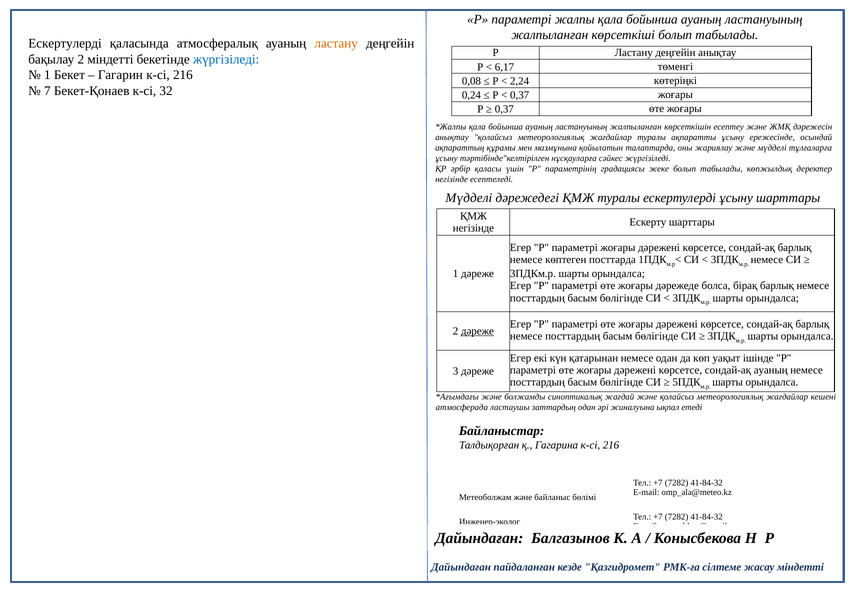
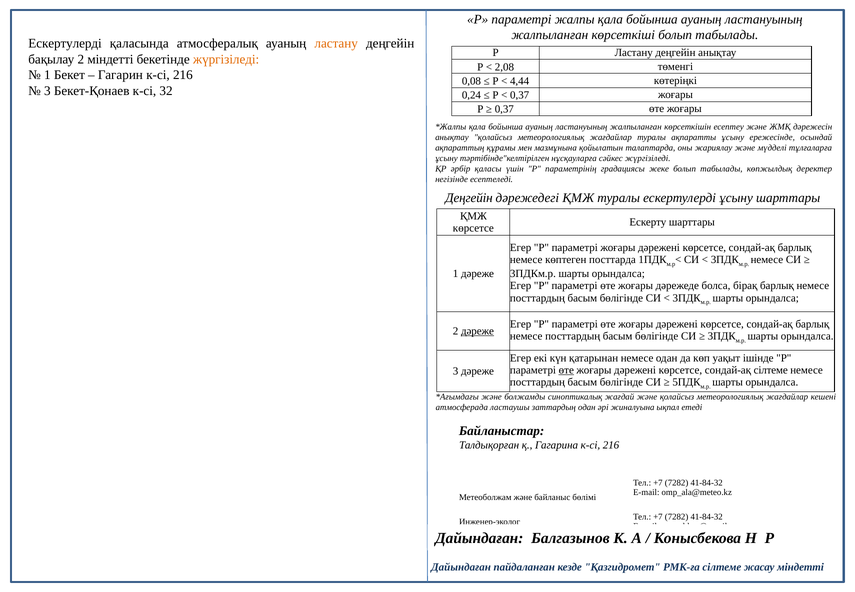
жүргізіледі at (226, 59) colour: blue -> orange
6,17: 6,17 -> 2,08
2,24: 2,24 -> 4,44
7 at (47, 91): 7 -> 3
Мүдделі at (469, 198): Мүдделі -> Деңгейін
негізінде at (473, 228): негізінде -> көрсетсе
өте at (566, 370) underline: none -> present
сондай-ақ ауаның: ауаның -> сілтеме
